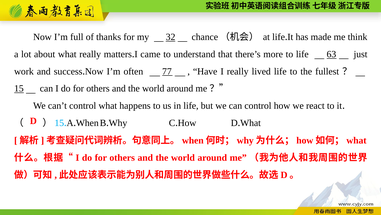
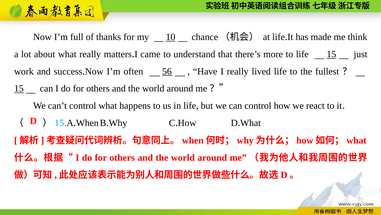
32: 32 -> 10
life 63: 63 -> 15
77: 77 -> 56
